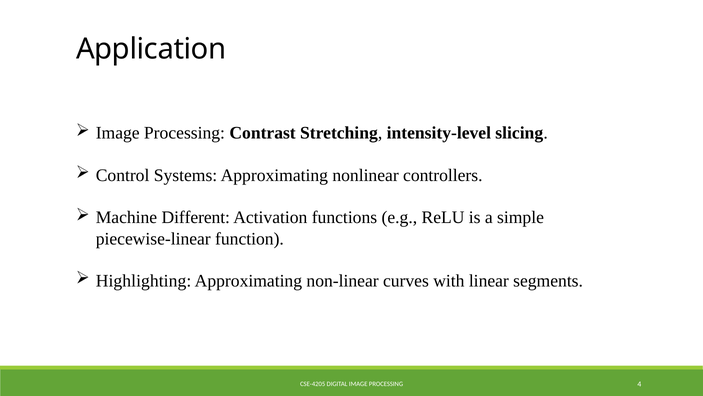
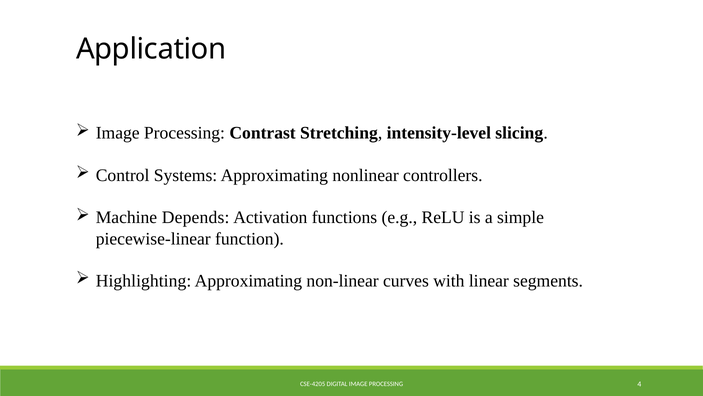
Different: Different -> Depends
